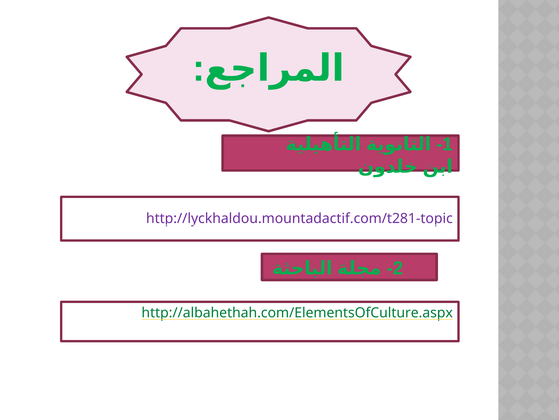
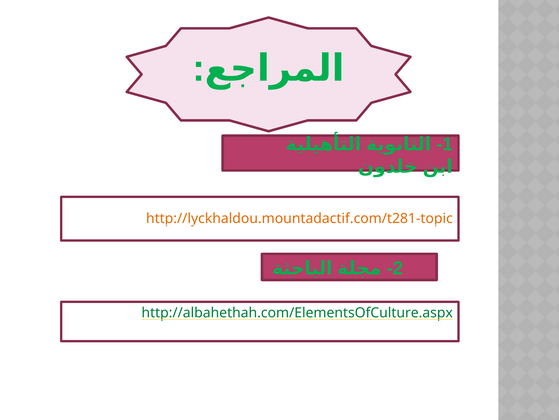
http://lyckhaldou.mountadactif.com/t281-topic colour: purple -> orange
